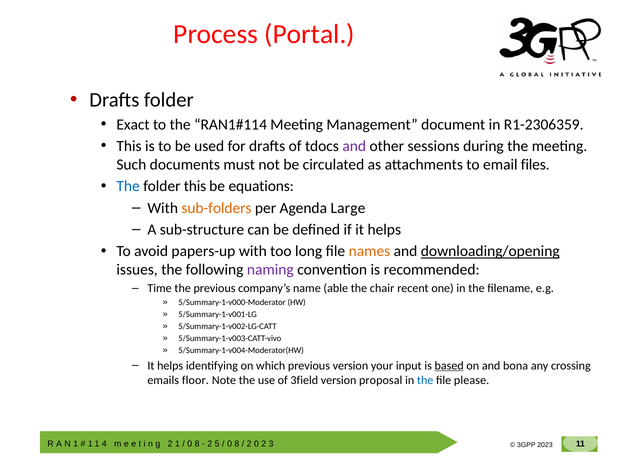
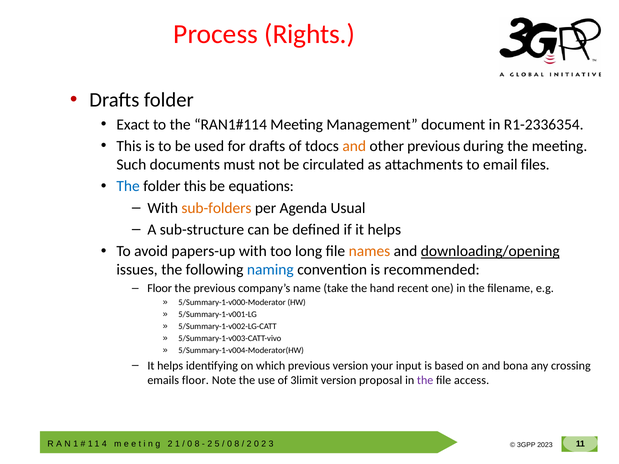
Portal: Portal -> Rights
R1-2306359: R1-2306359 -> R1-2336354
and at (354, 146) colour: purple -> orange
other sessions: sessions -> previous
Large: Large -> Usual
naming colour: purple -> blue
Time at (160, 289): Time -> Floor
able: able -> take
chair: chair -> hand
based underline: present -> none
3field: 3field -> 3limit
the at (425, 380) colour: blue -> purple
please: please -> access
